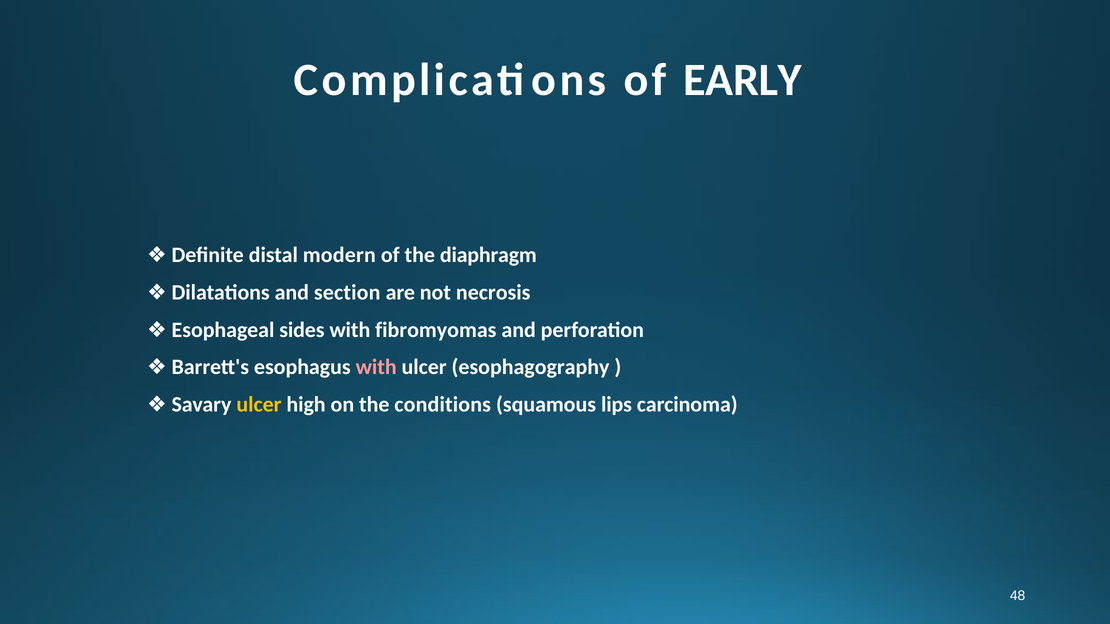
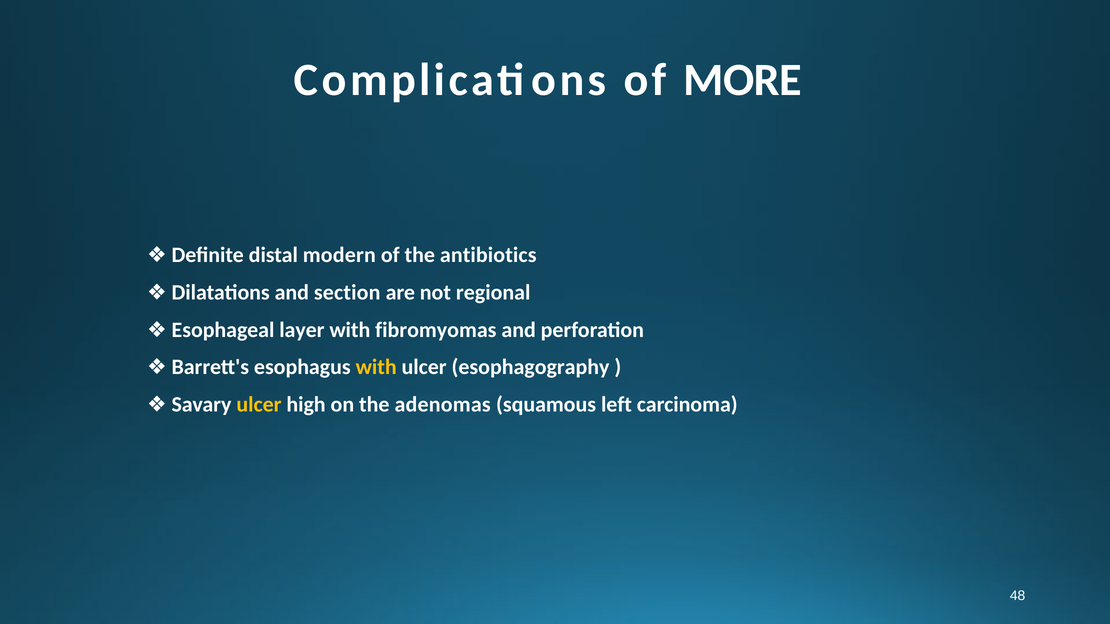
EARLY: EARLY -> MORE
diaphragm: diaphragm -> antibiotics
necrosis: necrosis -> regional
sides: sides -> layer
with at (376, 367) colour: pink -> yellow
conditions: conditions -> adenomas
lips: lips -> left
